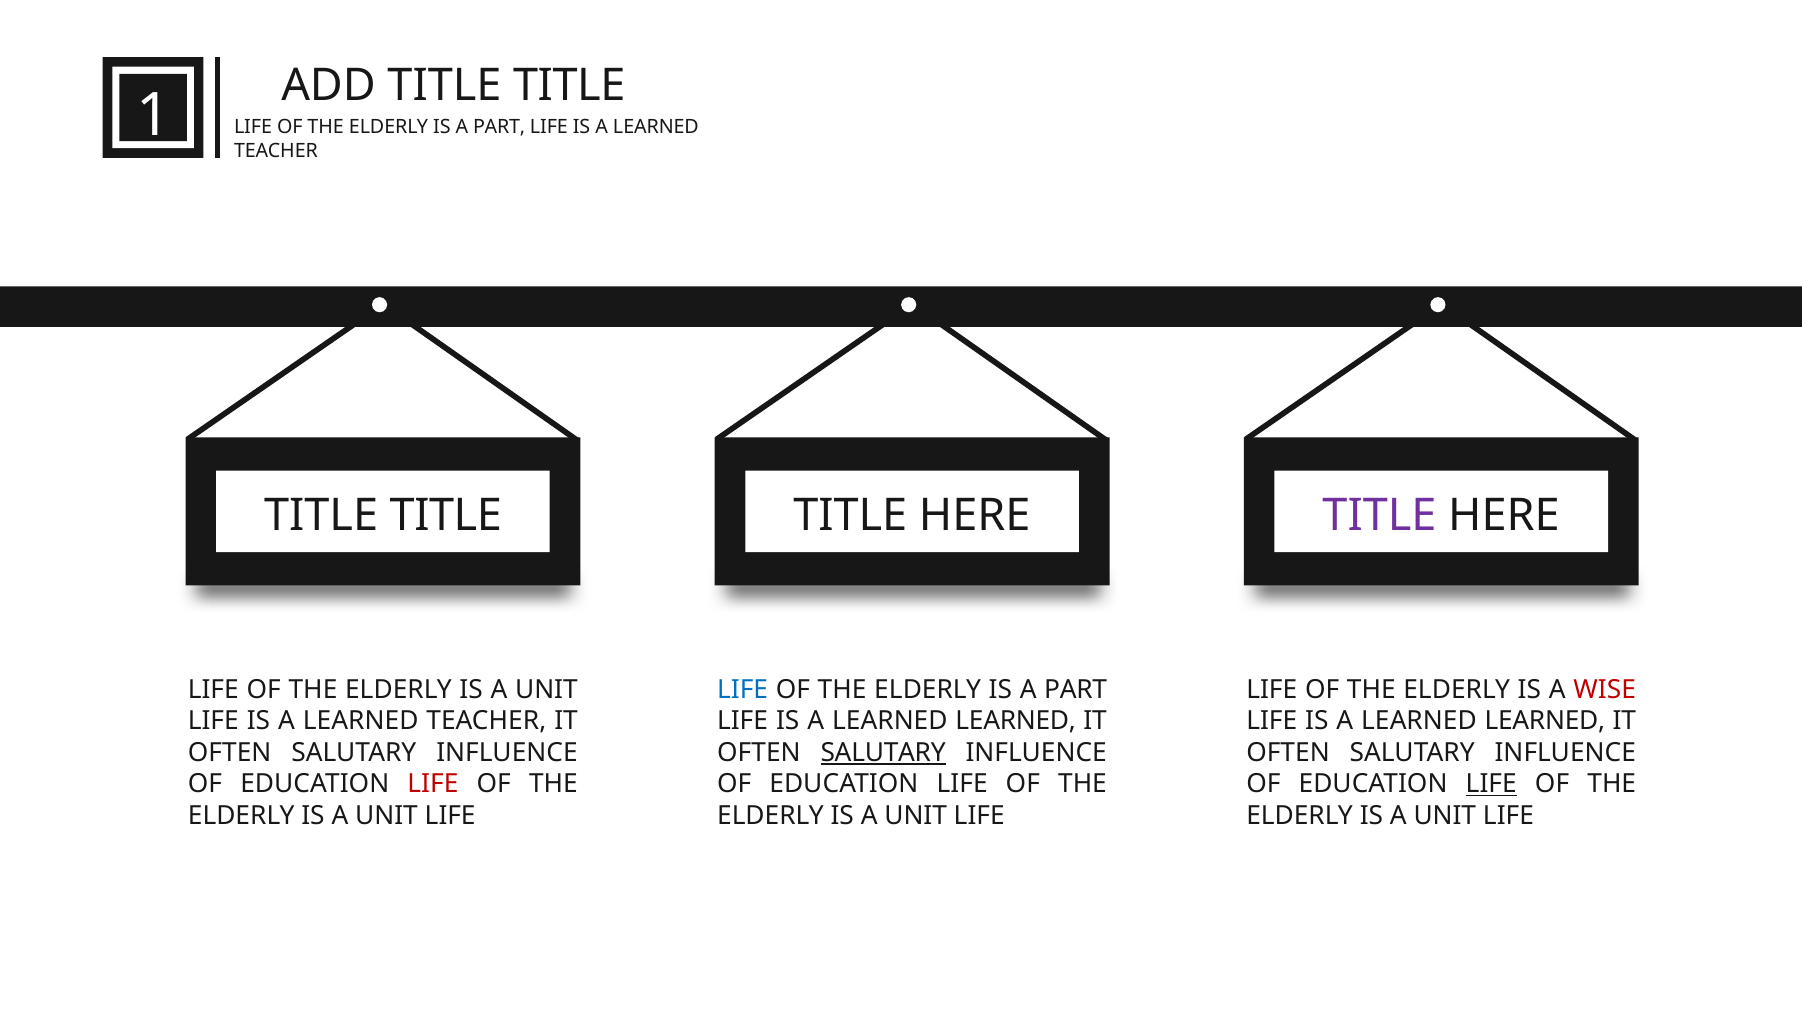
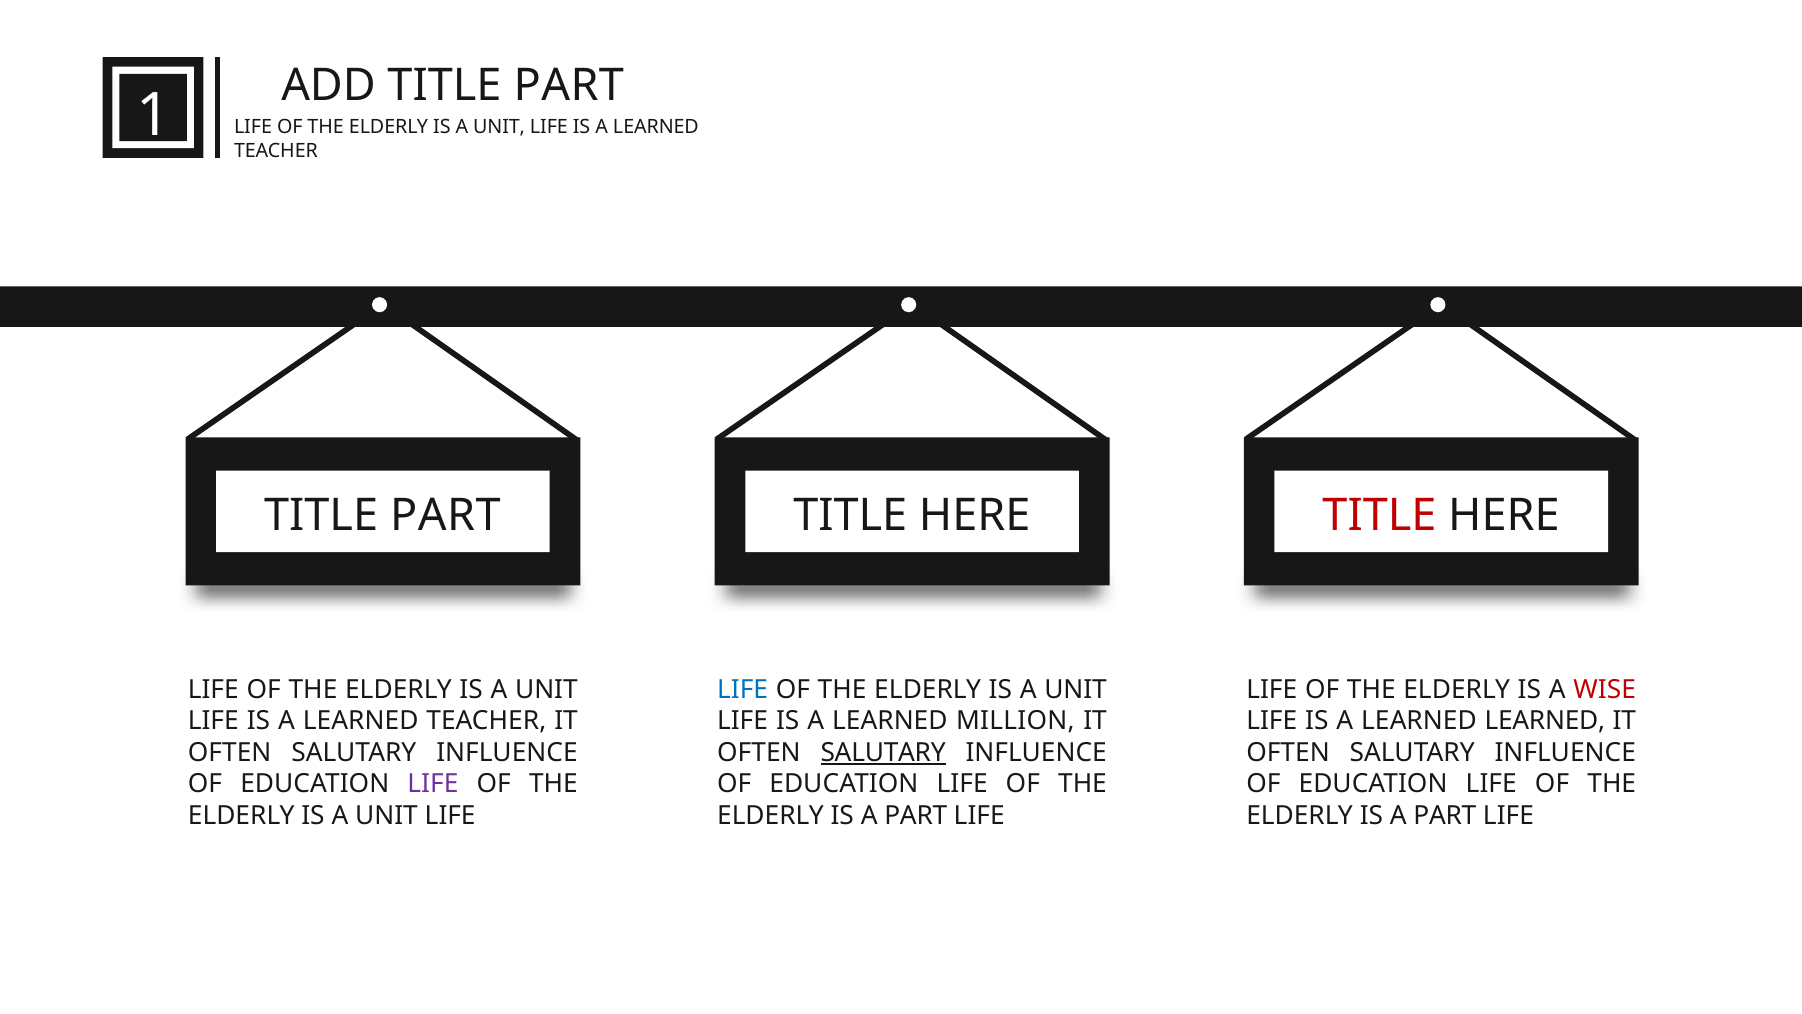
ADD TITLE TITLE: TITLE -> PART
PART at (499, 127): PART -> UNIT
TITLE at (446, 516): TITLE -> PART
TITLE at (1379, 516) colour: purple -> red
PART at (1076, 689): PART -> UNIT
LEARNED at (1016, 721): LEARNED -> MILLION
LIFE at (433, 784) colour: red -> purple
LIFE at (1491, 784) underline: present -> none
UNIT at (916, 816): UNIT -> PART
UNIT at (1445, 816): UNIT -> PART
